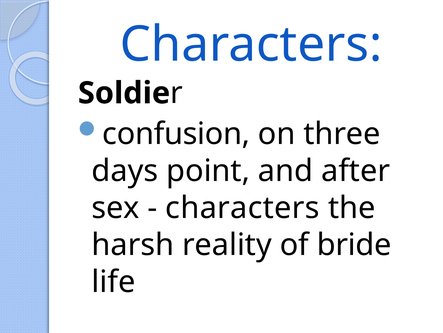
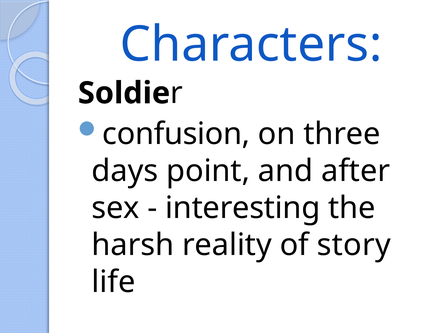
characters at (242, 207): characters -> interesting
bride: bride -> story
